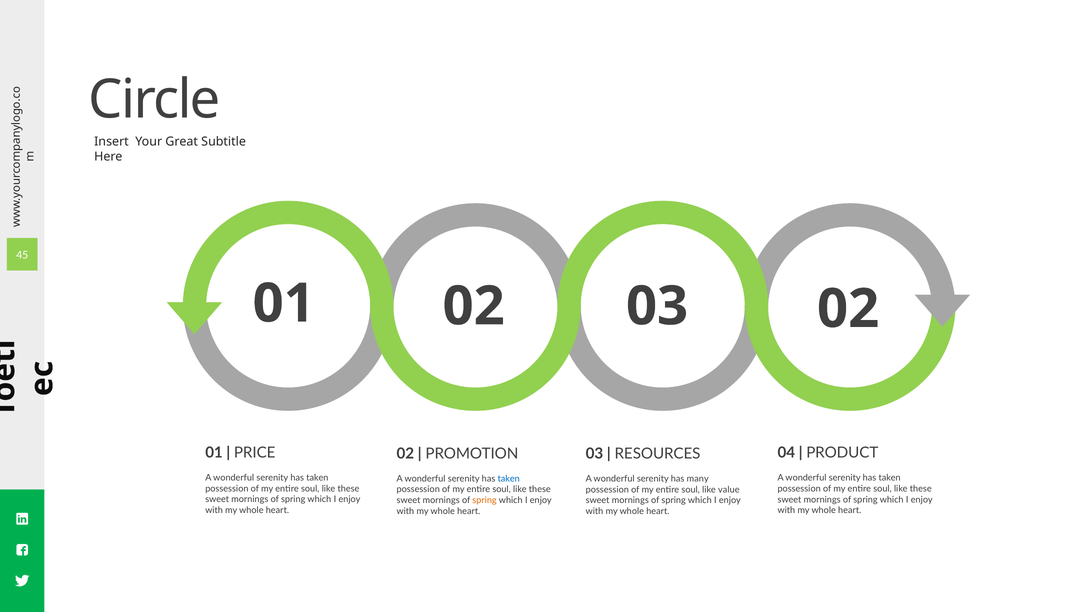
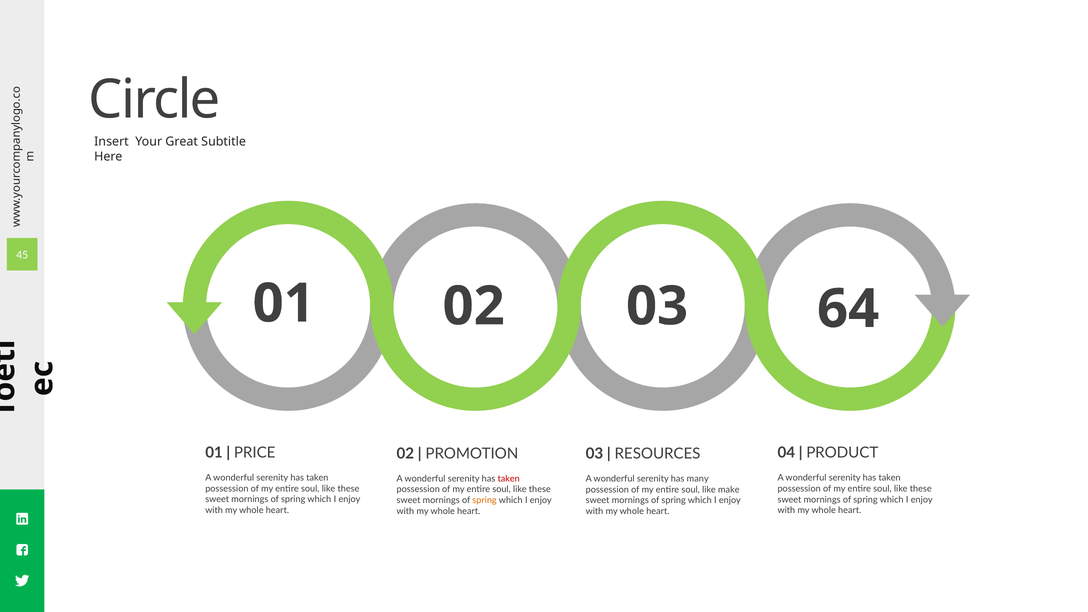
03 02: 02 -> 64
taken at (509, 479) colour: blue -> red
value: value -> make
